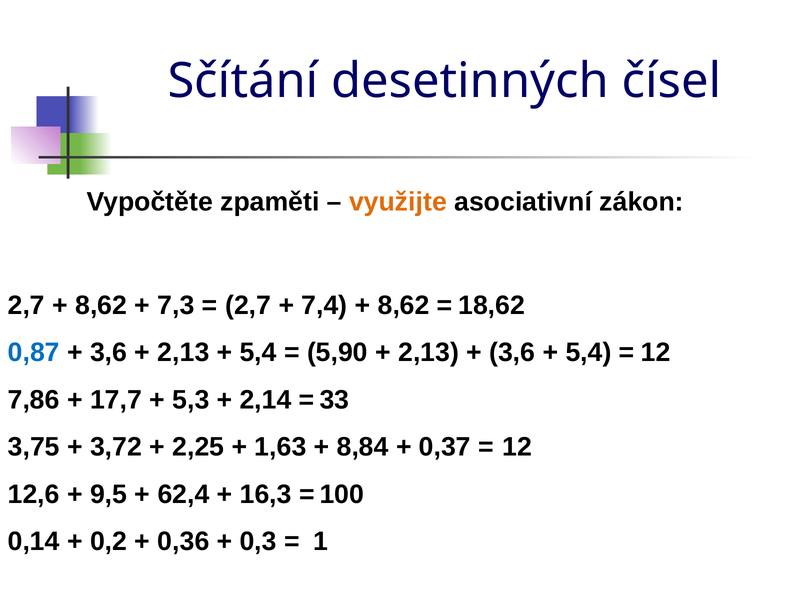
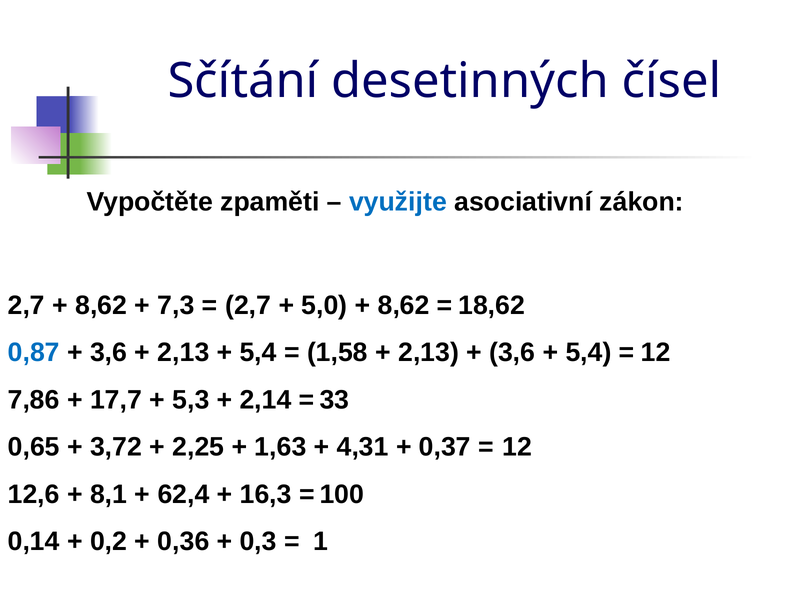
využijte colour: orange -> blue
7,4: 7,4 -> 5,0
5,90: 5,90 -> 1,58
3,75: 3,75 -> 0,65
8,84: 8,84 -> 4,31
9,5: 9,5 -> 8,1
